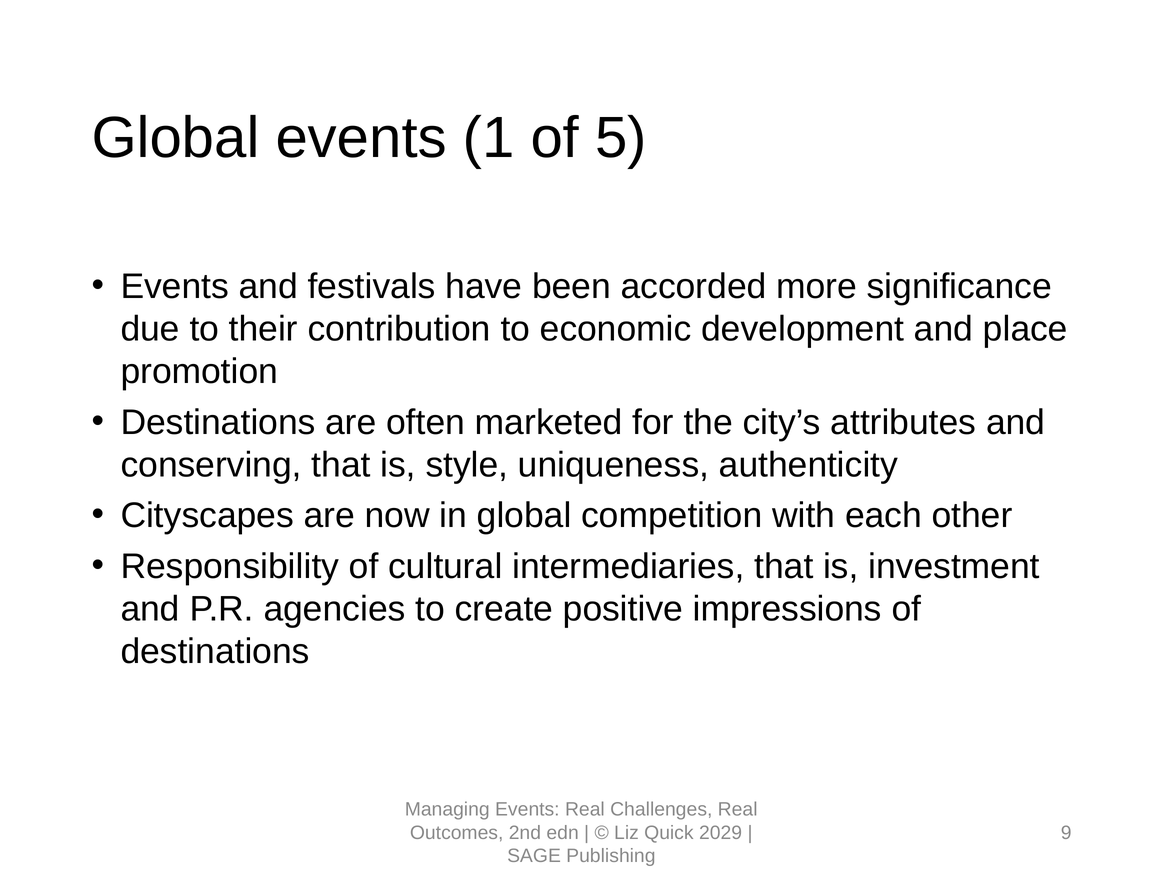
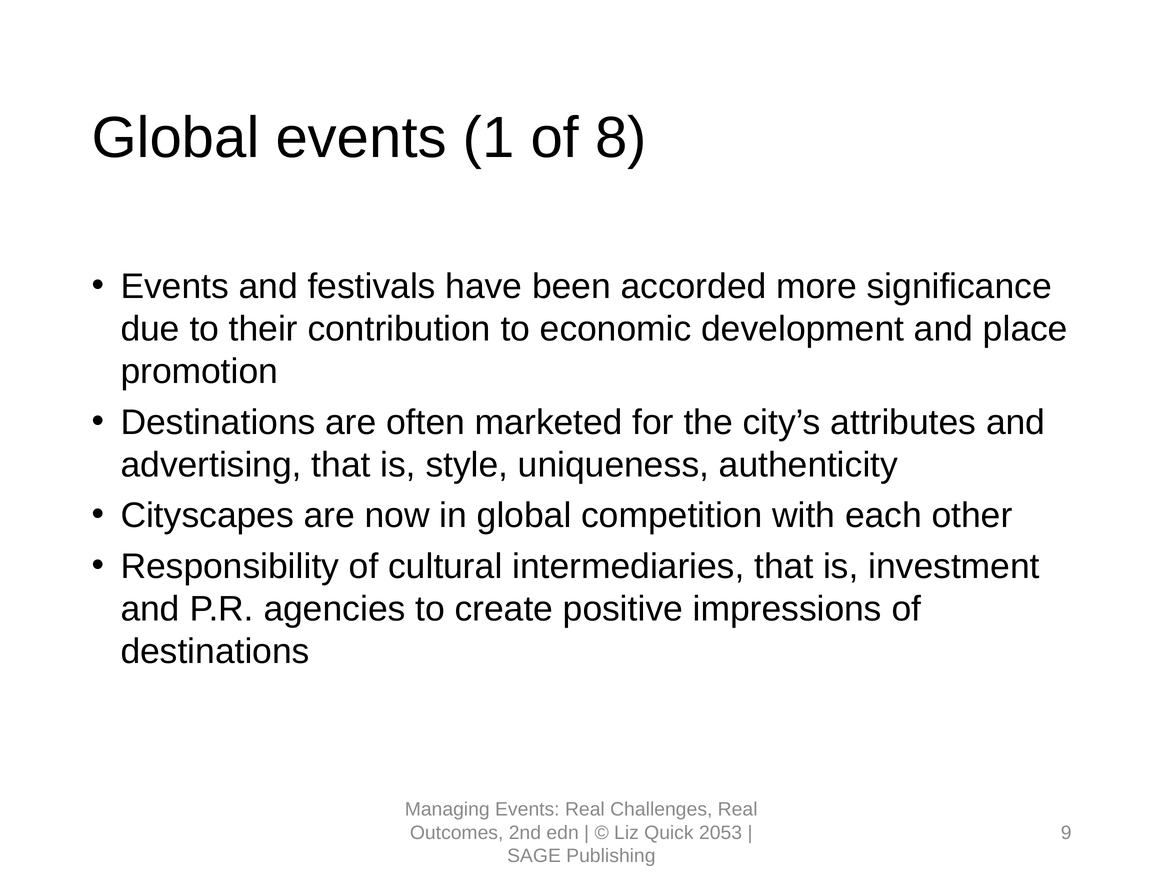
5: 5 -> 8
conserving: conserving -> advertising
2029: 2029 -> 2053
